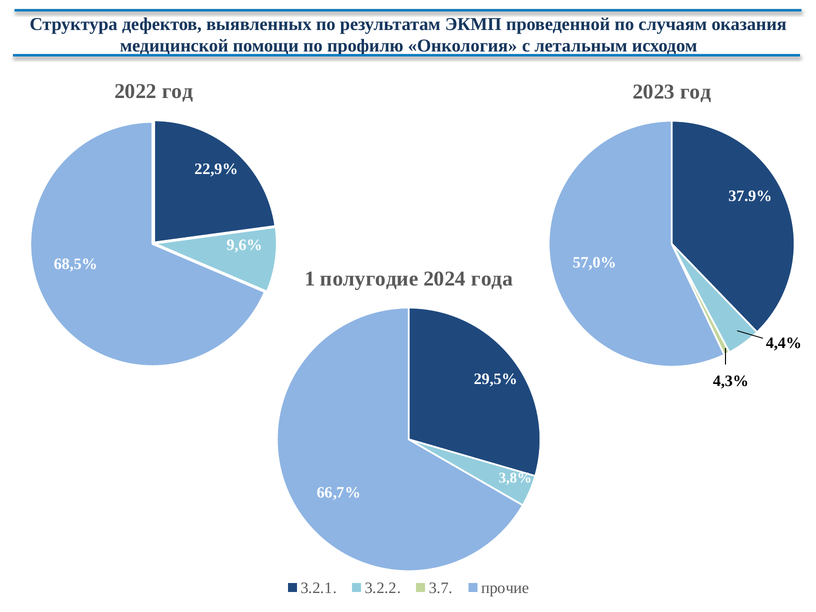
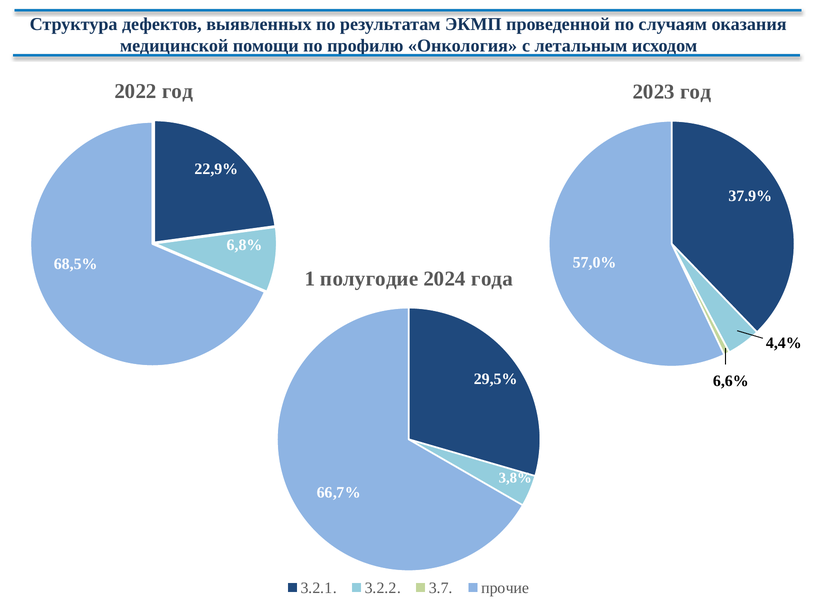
9,6%: 9,6% -> 6,8%
4,3%: 4,3% -> 6,6%
